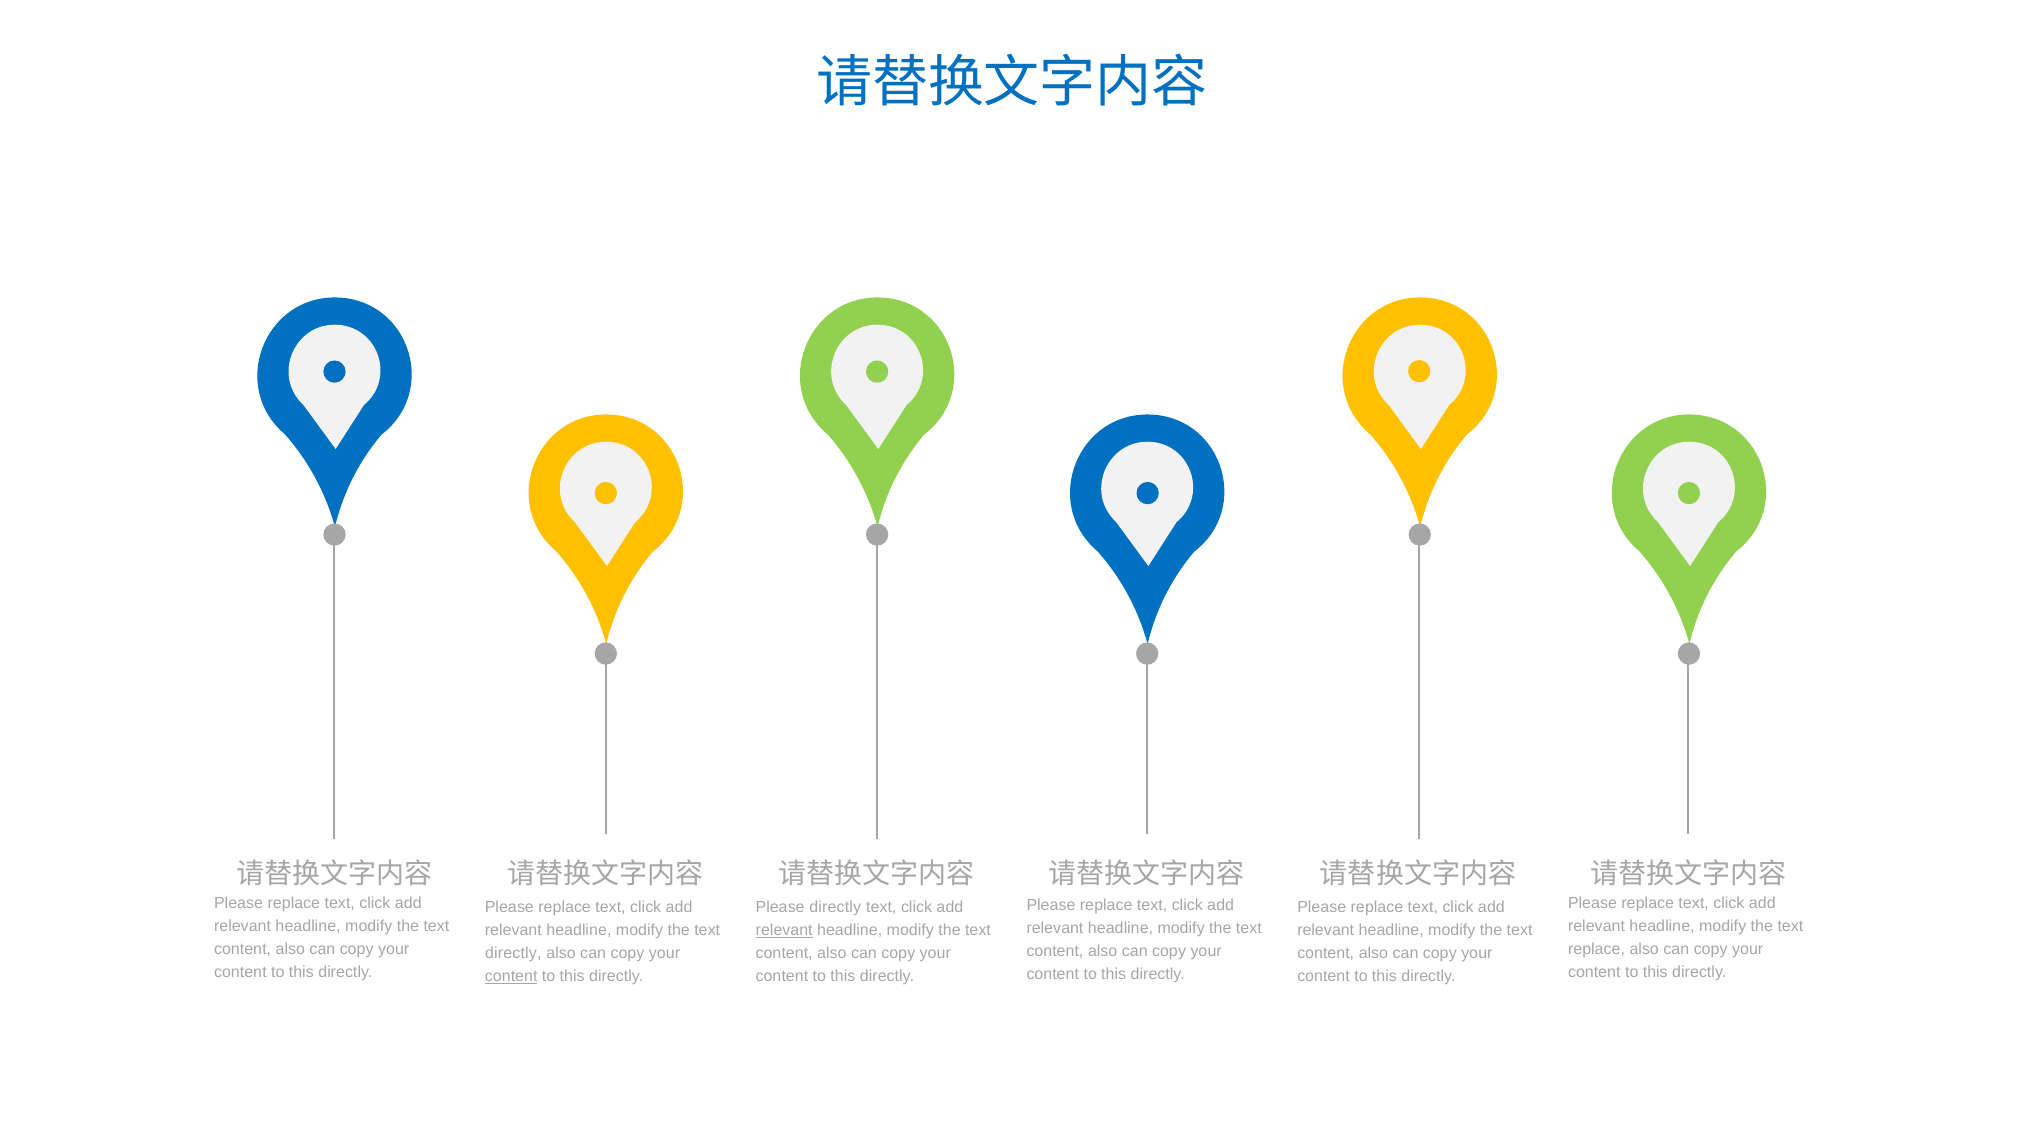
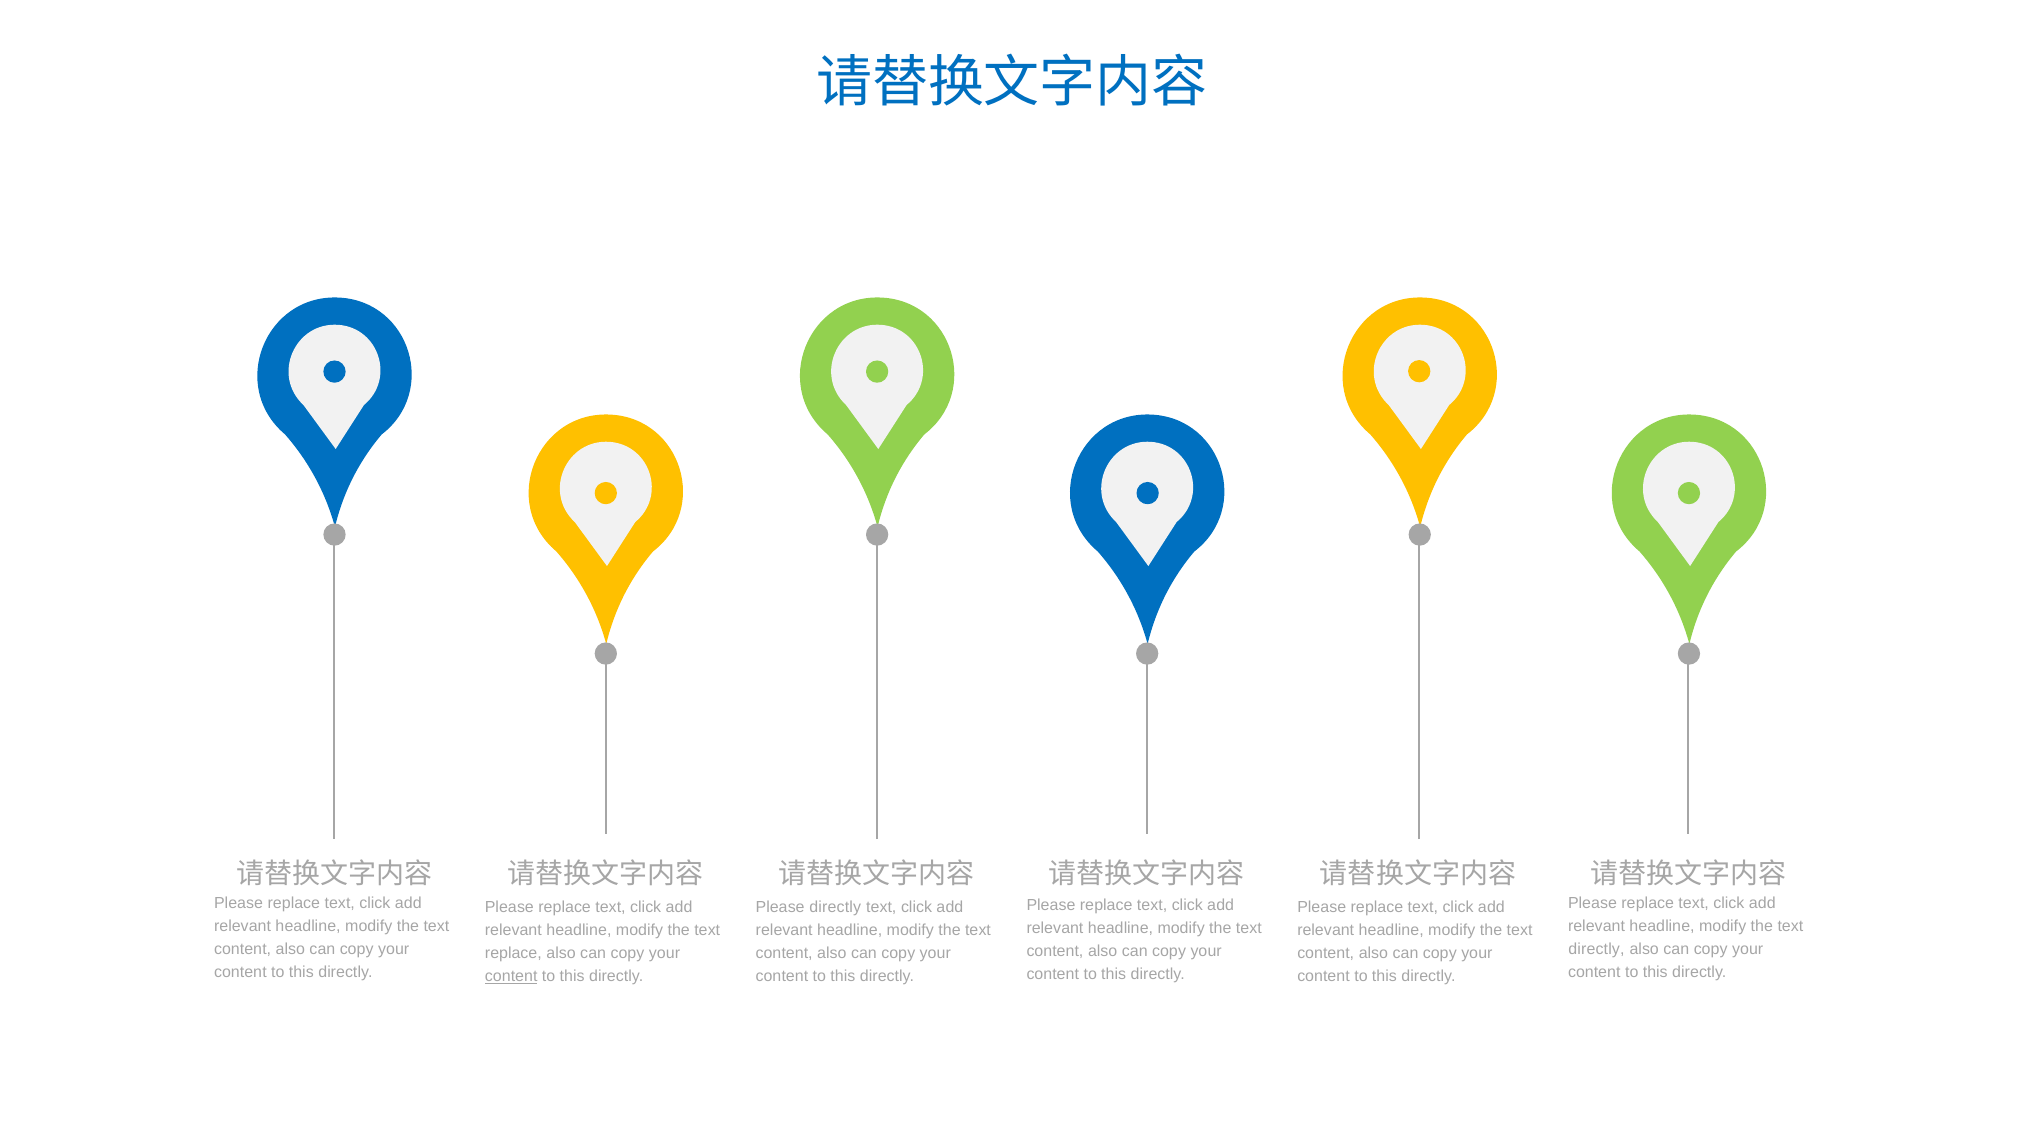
relevant at (784, 931) underline: present -> none
replace at (1597, 949): replace -> directly
directly at (513, 954): directly -> replace
